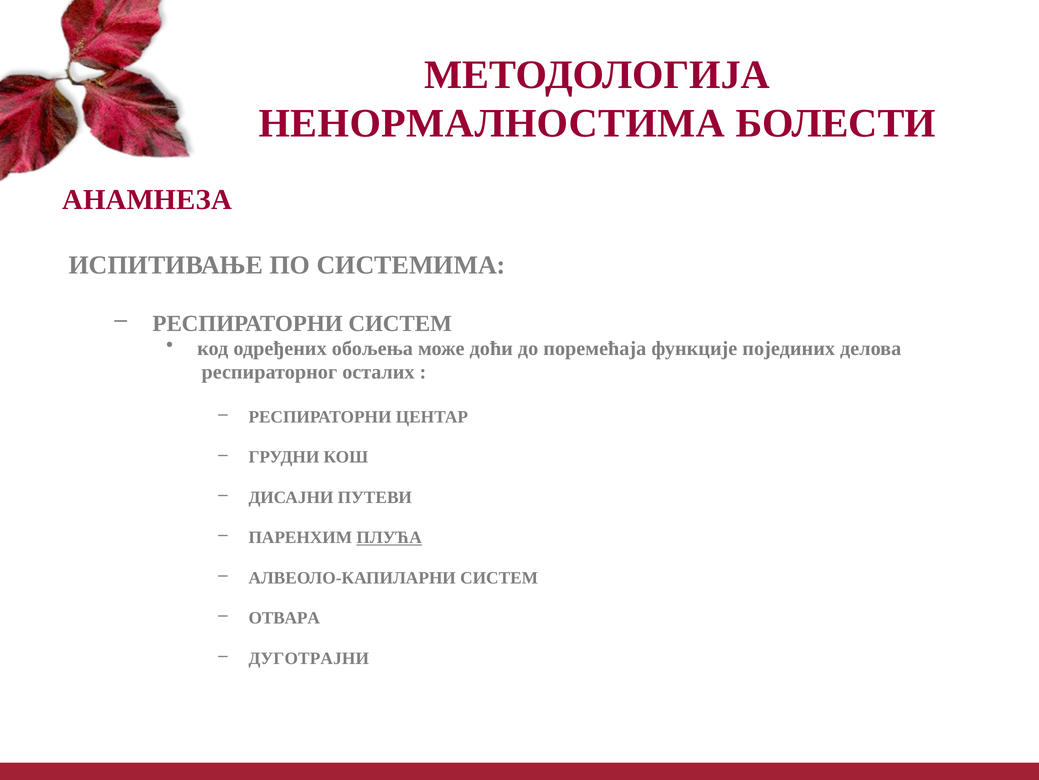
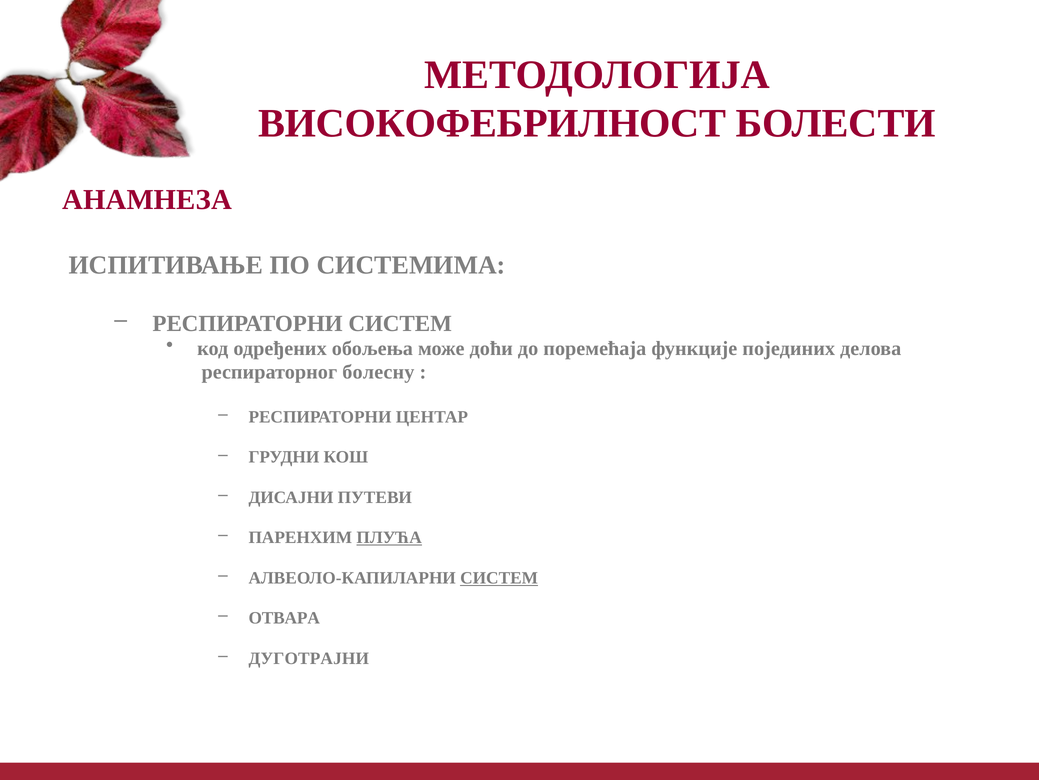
НЕНОРМАЛНОСТИМА: НЕНОРМАЛНОСТИМА -> ВИСОКОФЕБРИЛНОСТ
осталих: осталих -> болесну
СИСТЕМ at (499, 577) underline: none -> present
